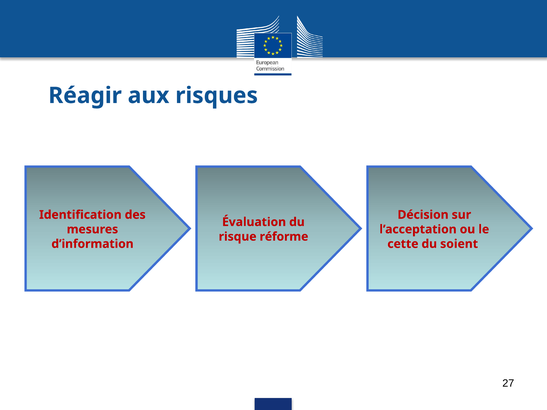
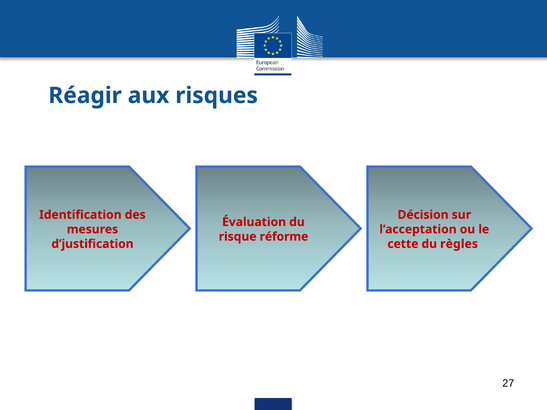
d’information: d’information -> d’justification
soient: soient -> règles
